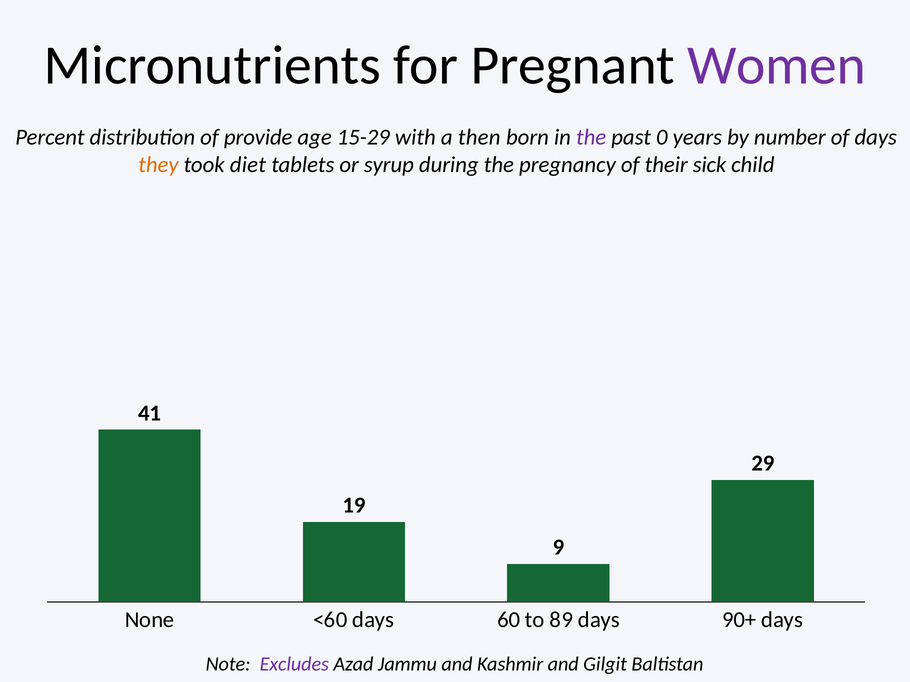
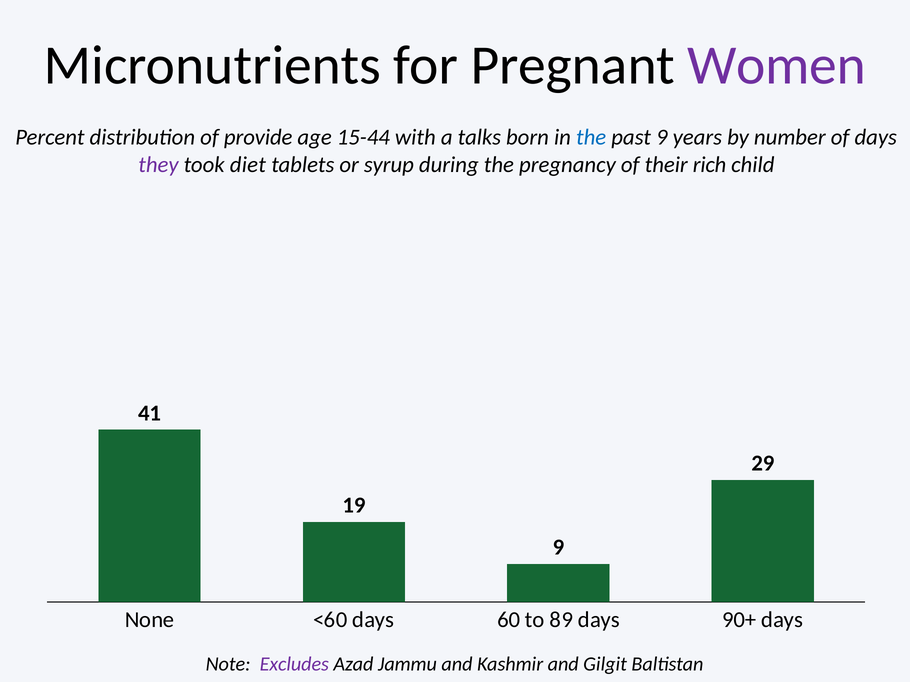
15-29: 15-29 -> 15-44
then: then -> talks
the at (591, 137) colour: purple -> blue
past 0: 0 -> 9
they colour: orange -> purple
sick: sick -> rich
